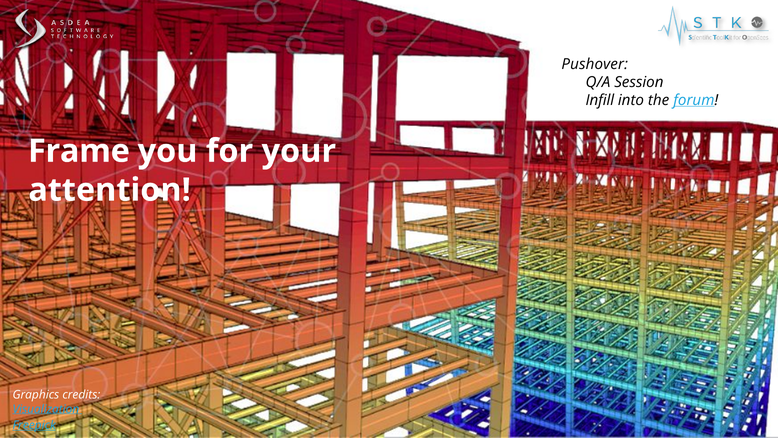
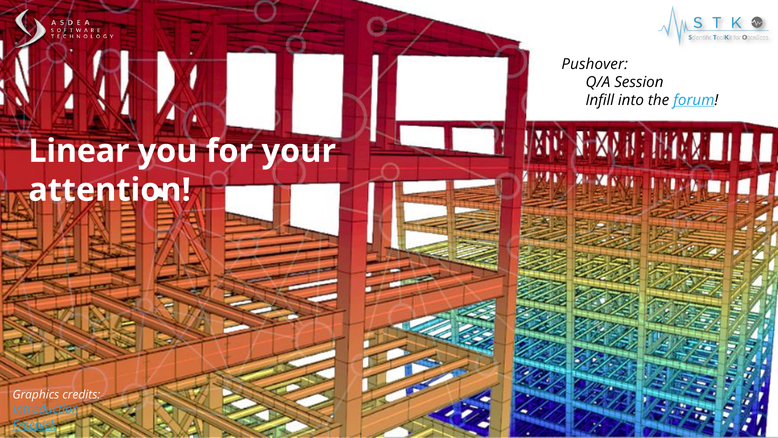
Frame: Frame -> Linear
Visualization: Visualization -> Introduction
